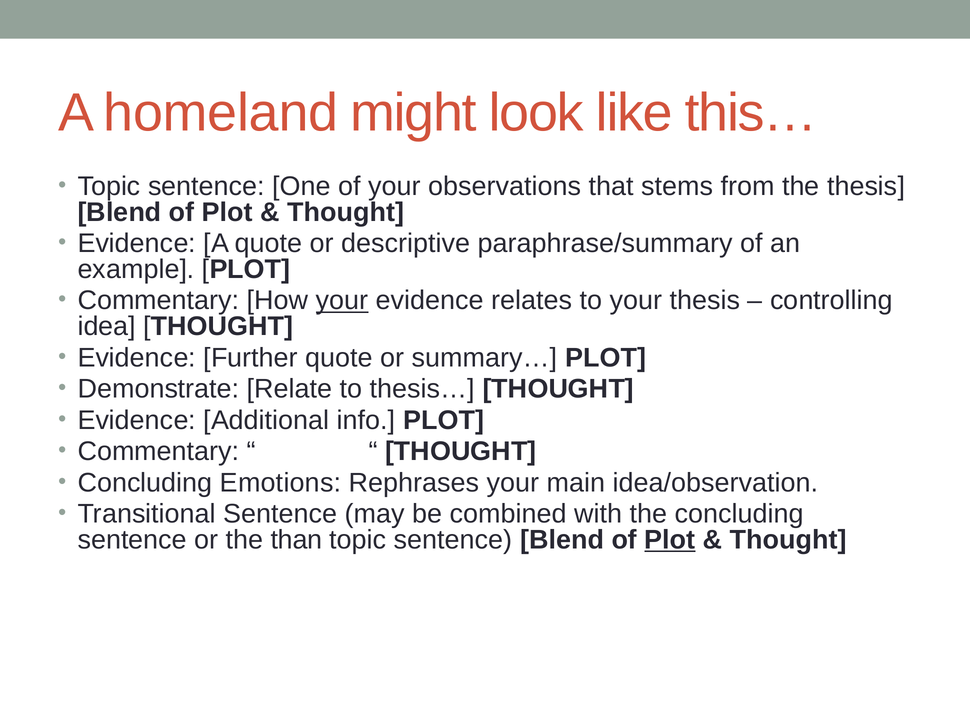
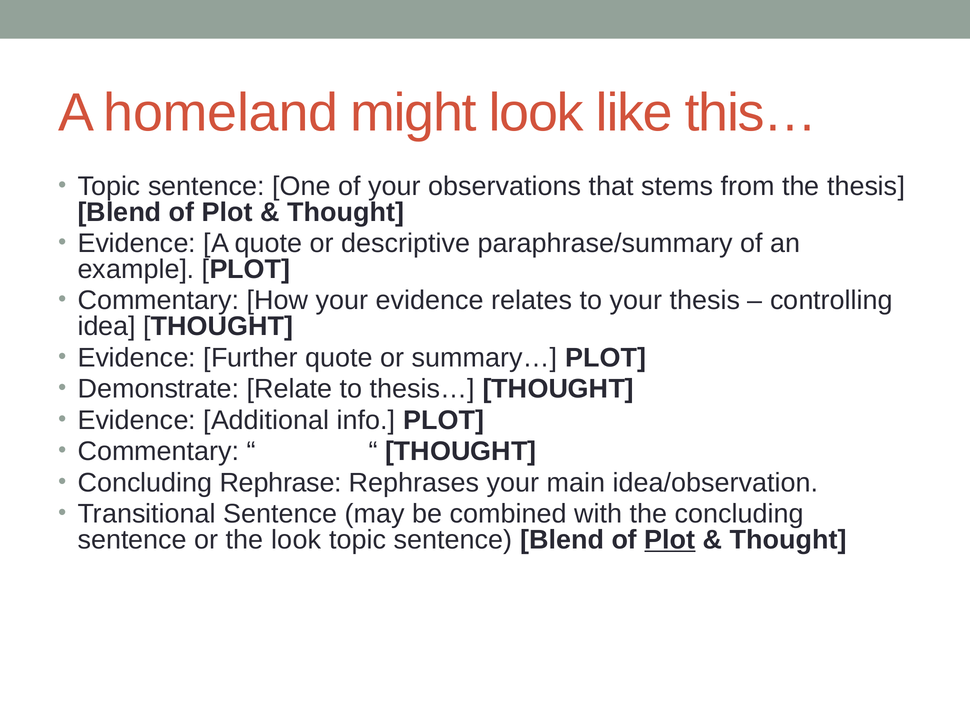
your at (342, 301) underline: present -> none
Emotions: Emotions -> Rephrase
the than: than -> look
